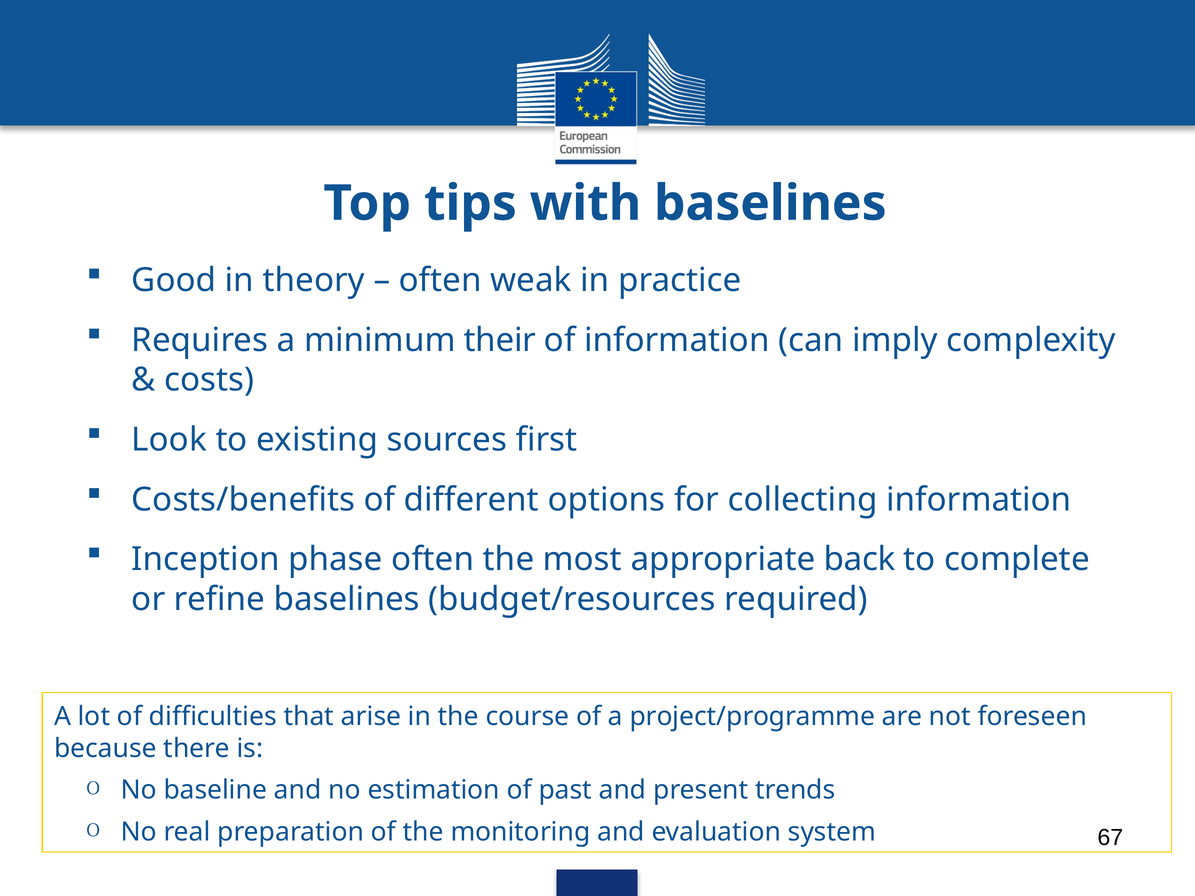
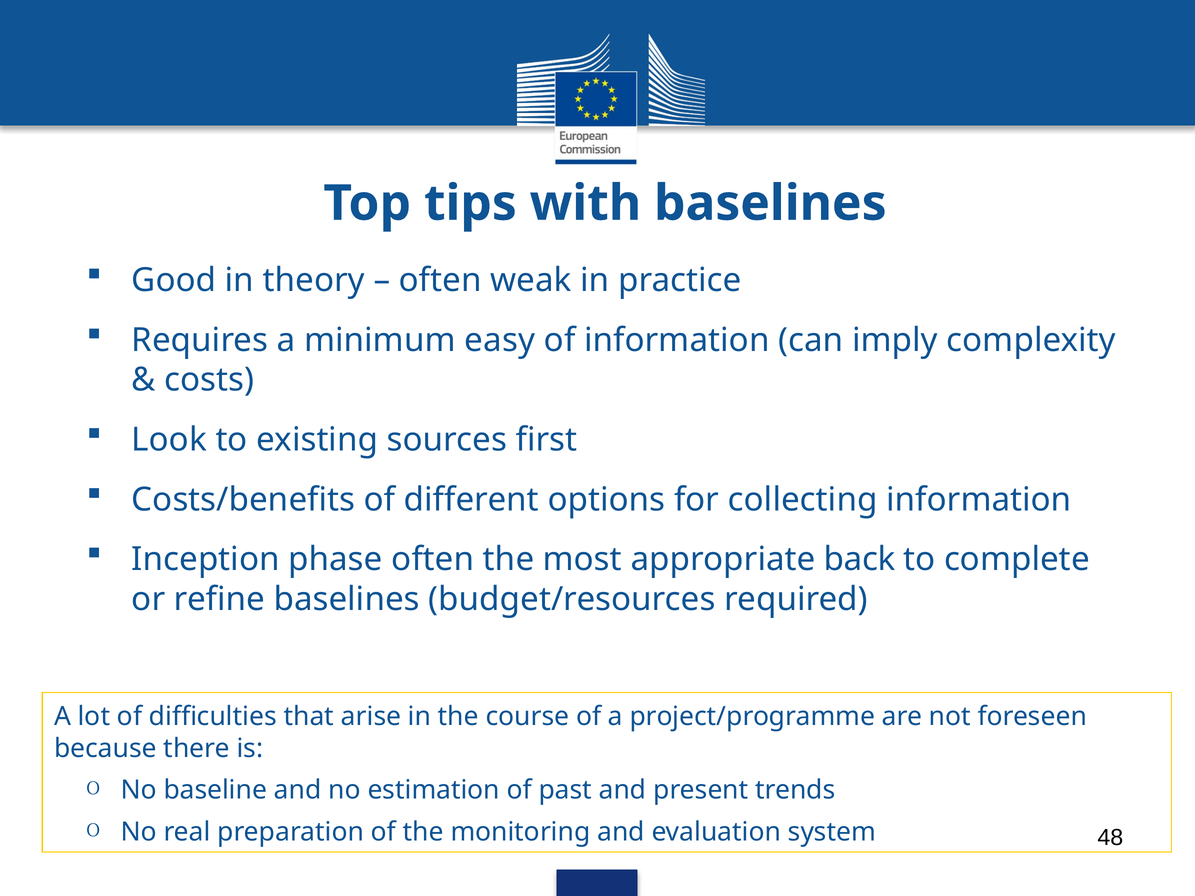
their: their -> easy
67: 67 -> 48
